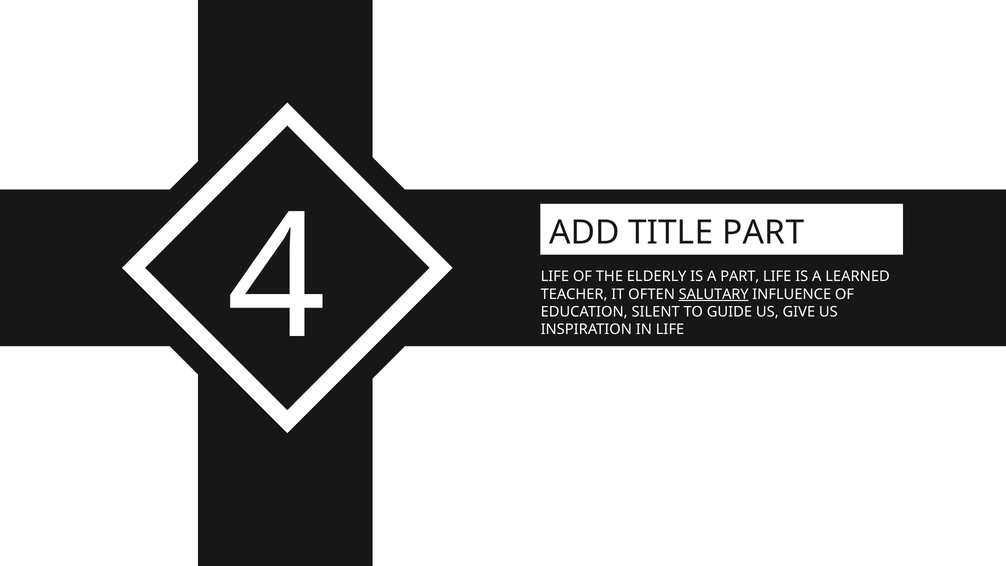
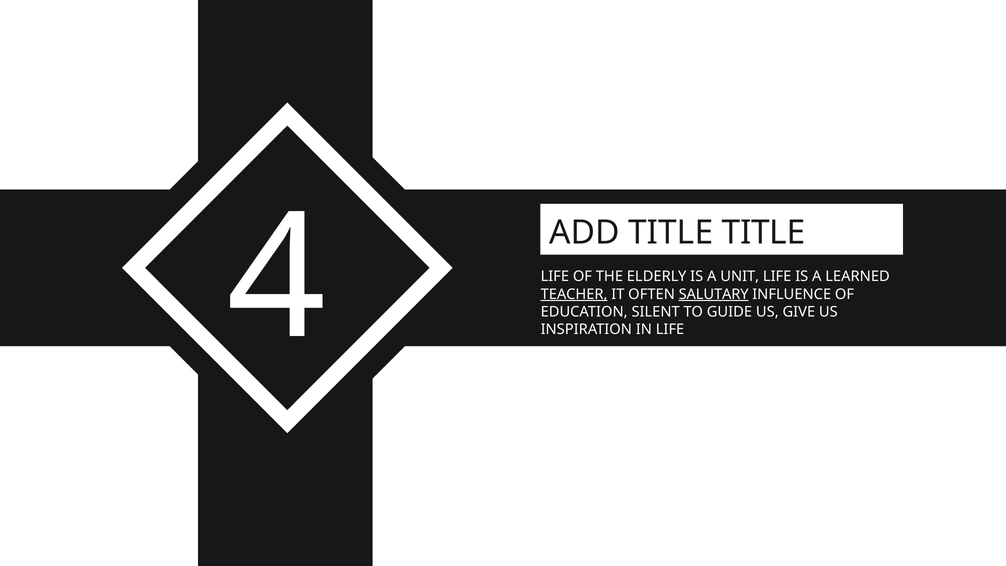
TITLE PART: PART -> TITLE
A PART: PART -> UNIT
TEACHER underline: none -> present
